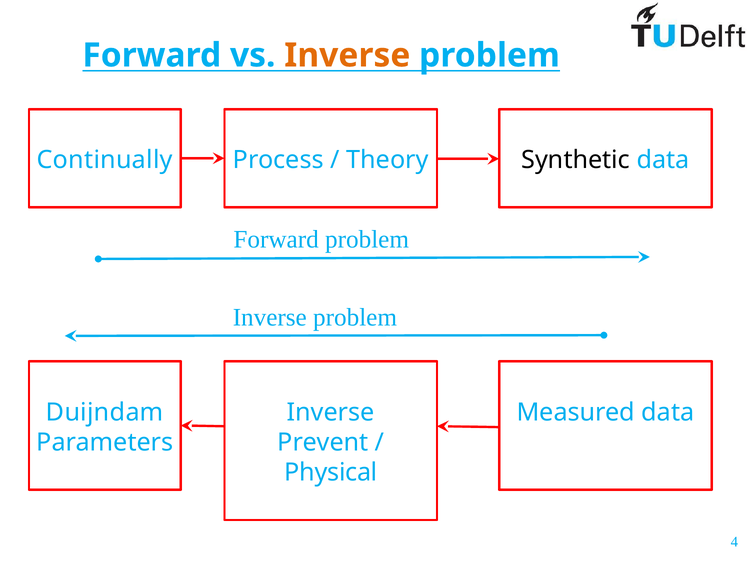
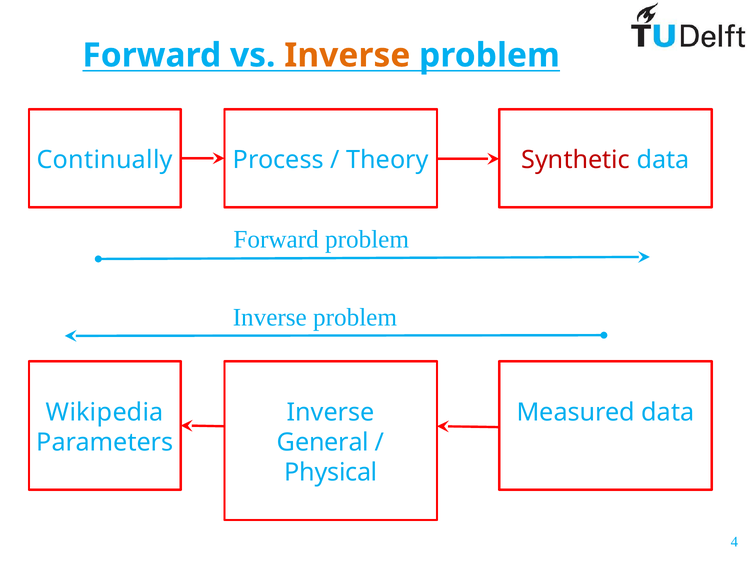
Synthetic colour: black -> red
Duijndam: Duijndam -> Wikipedia
Prevent: Prevent -> General
